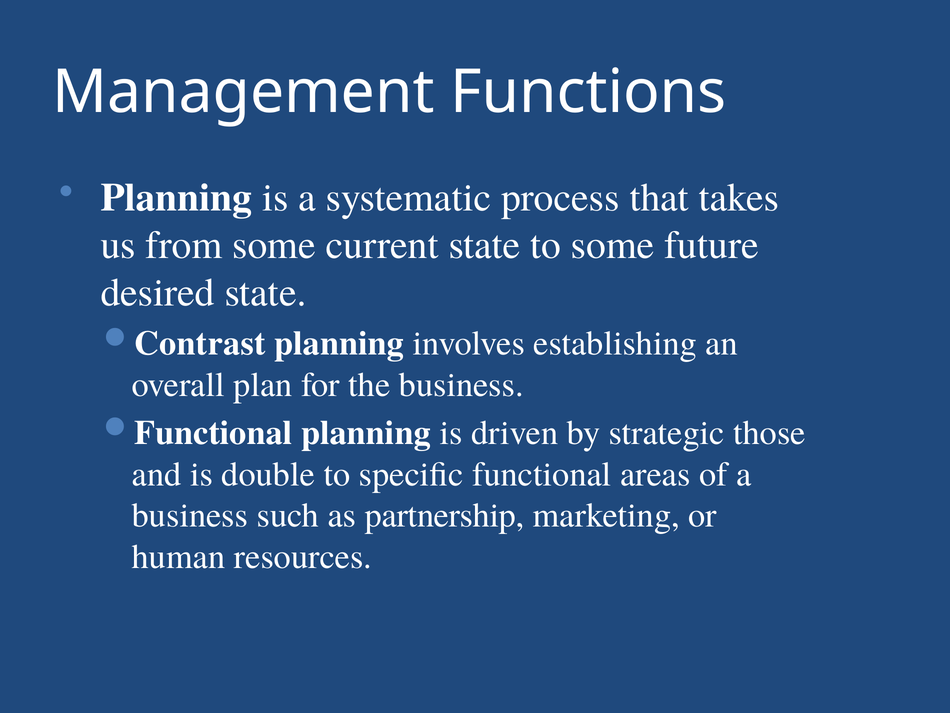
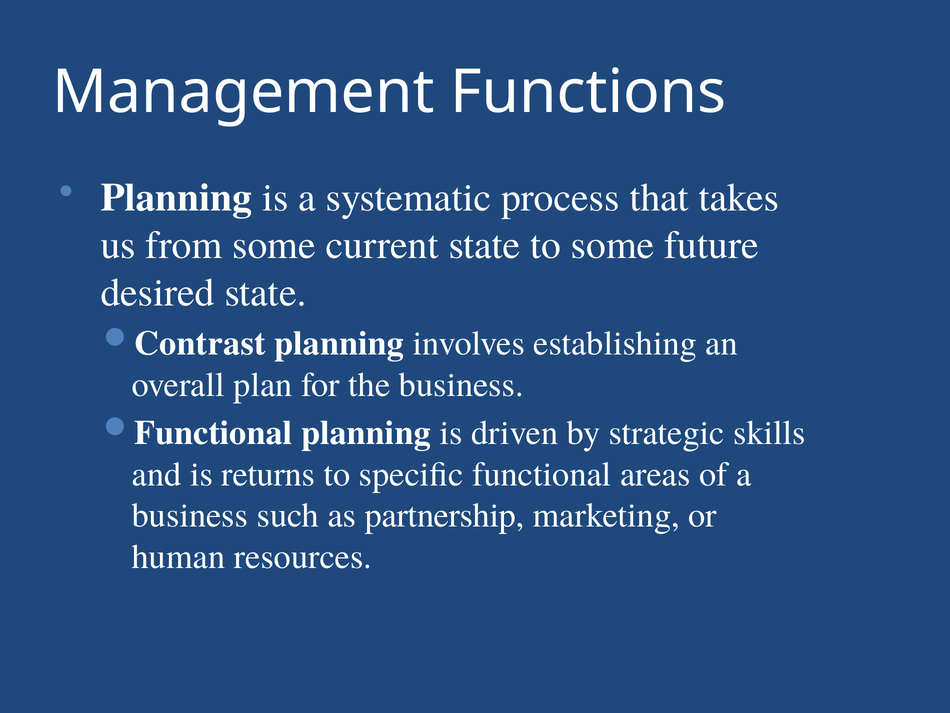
those: those -> skills
double: double -> returns
